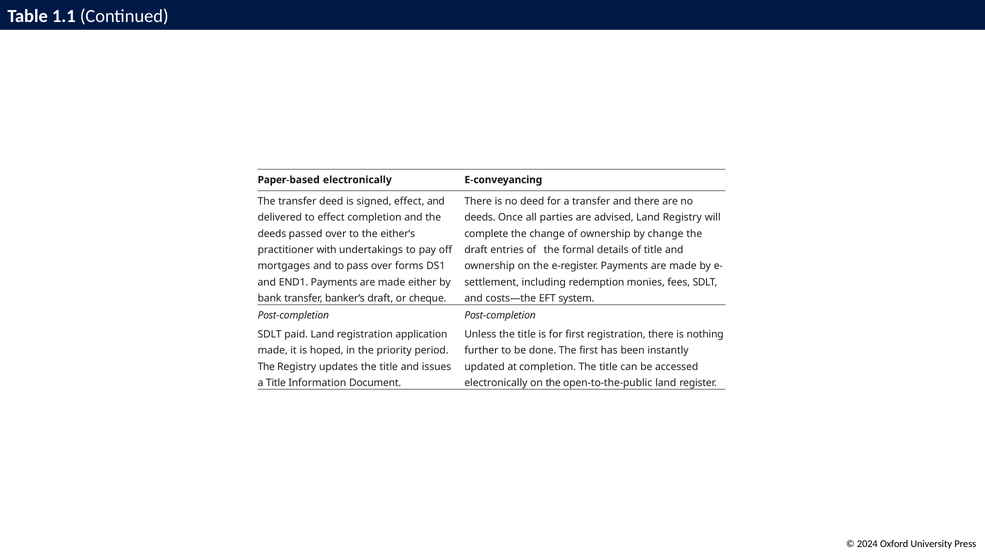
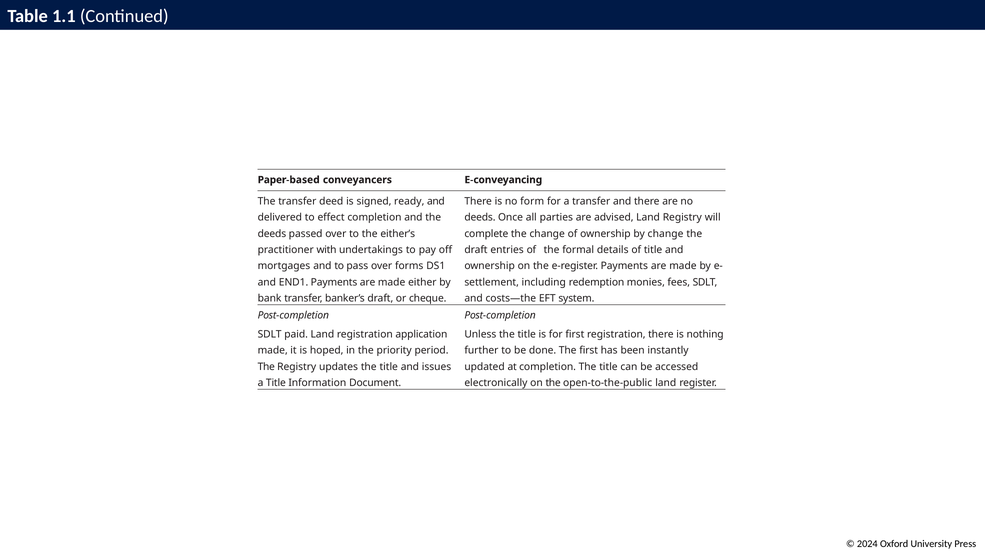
Paper-based electronically: electronically -> conveyancers
signed effect: effect -> ready
no deed: deed -> form
